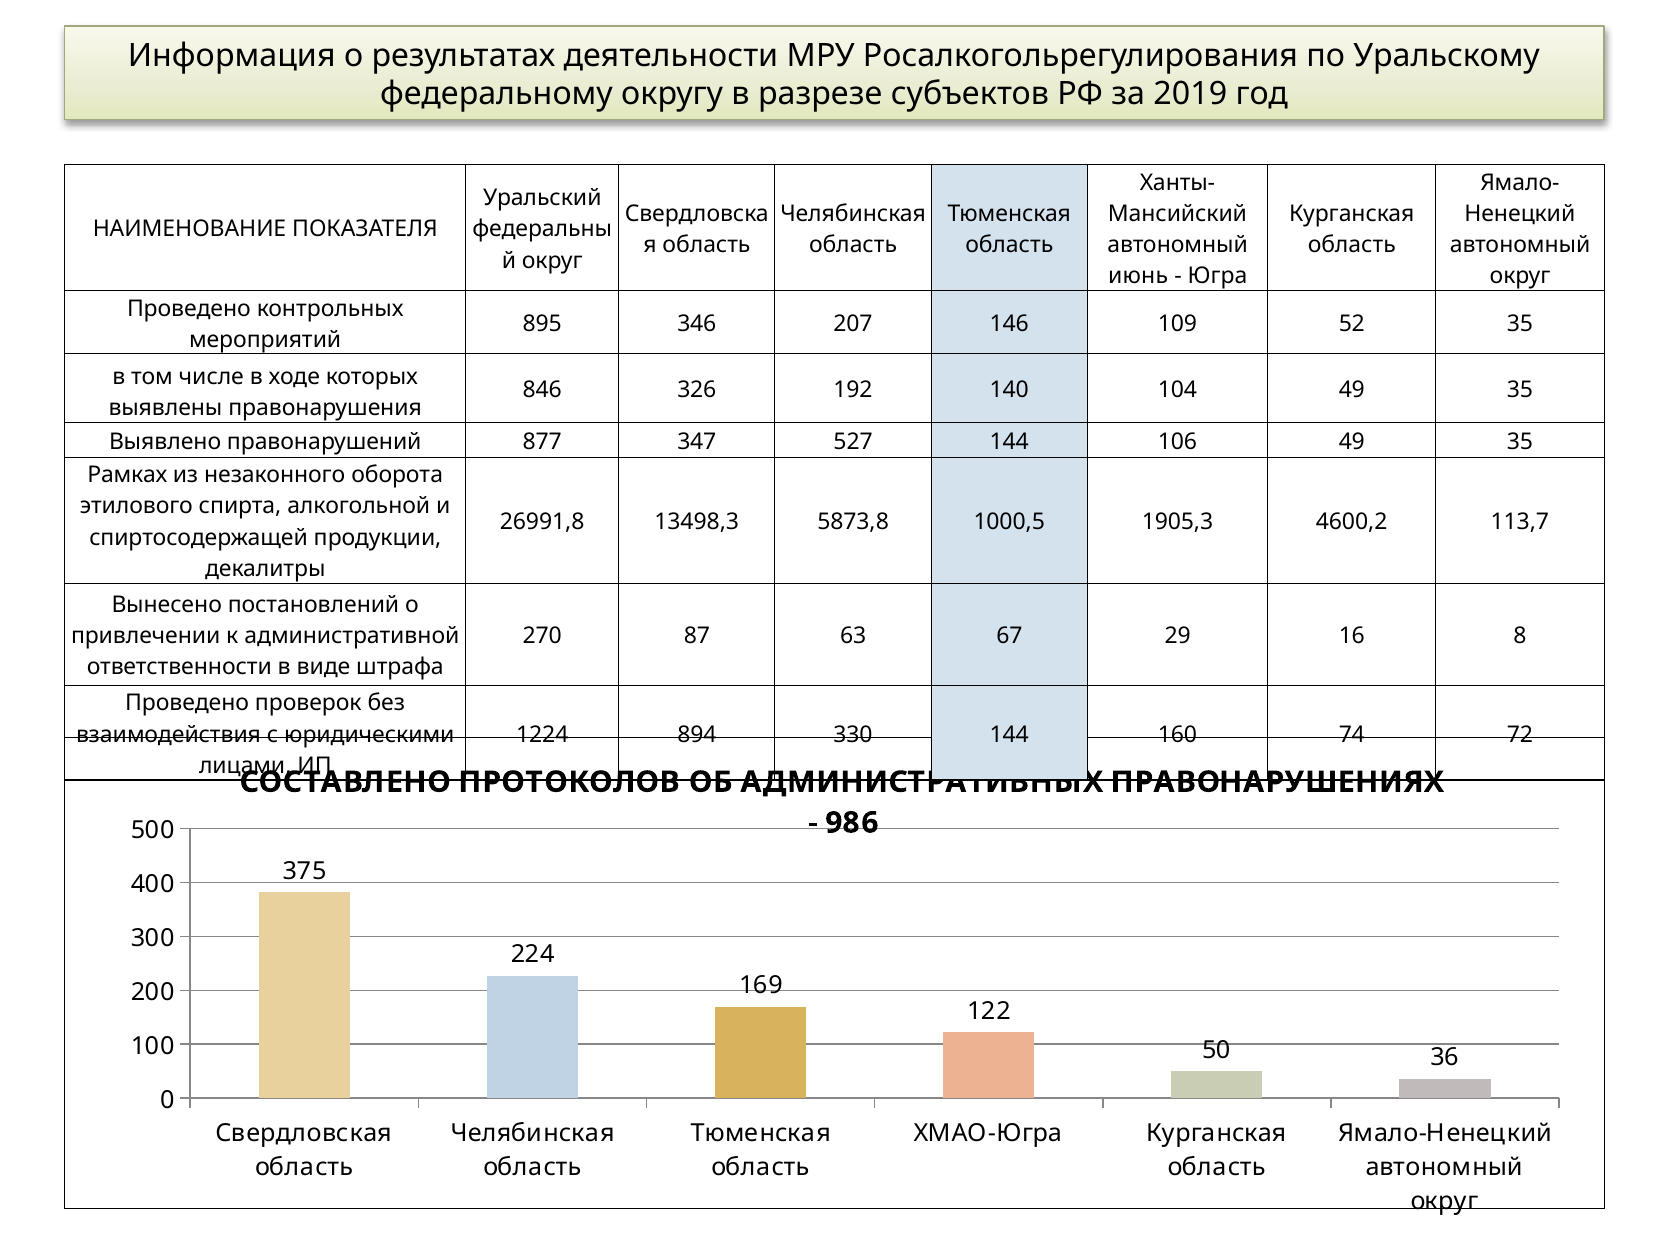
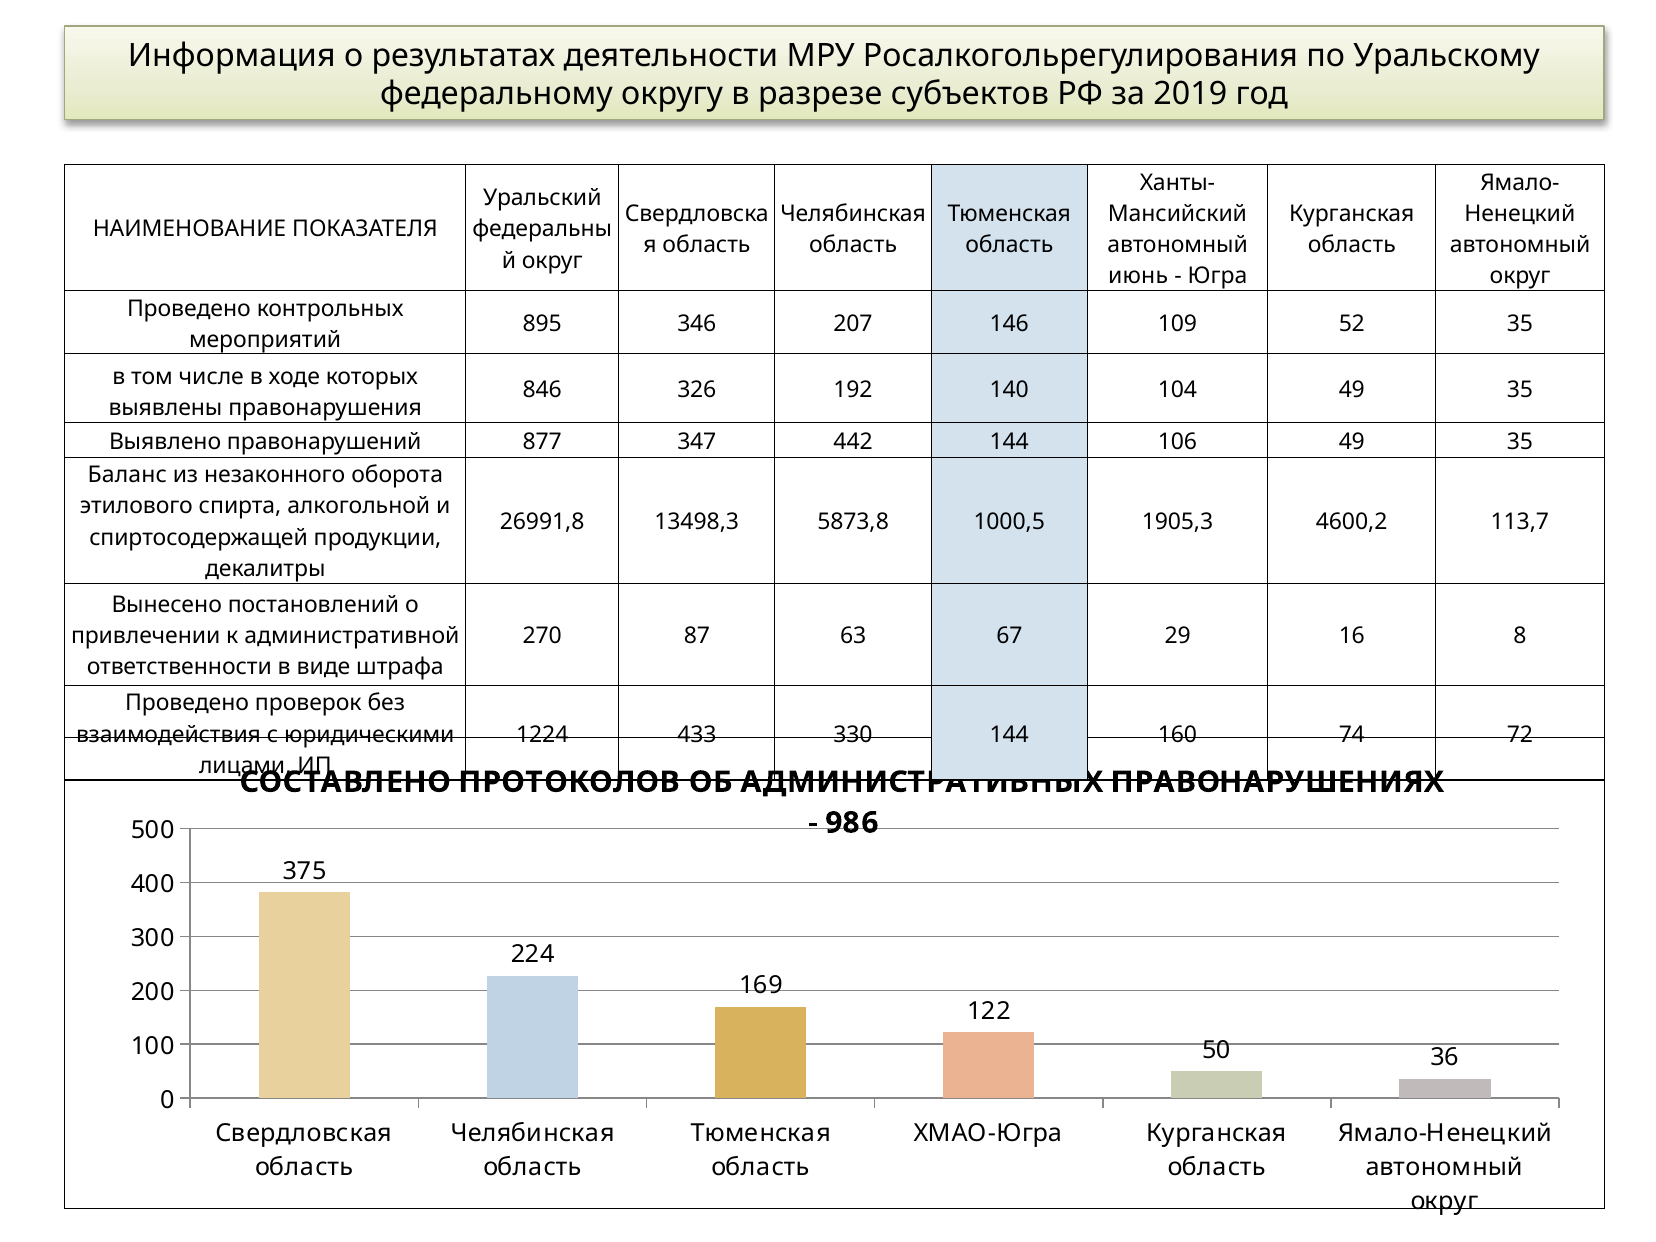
527: 527 -> 442
Рамках: Рамках -> Баланс
894: 894 -> 433
